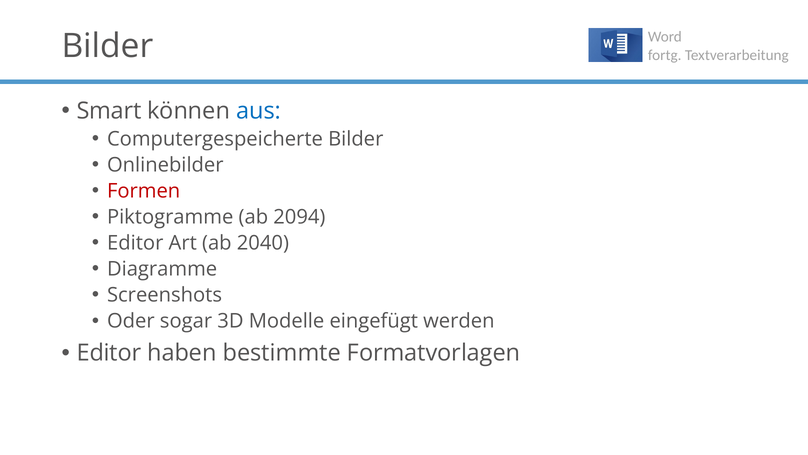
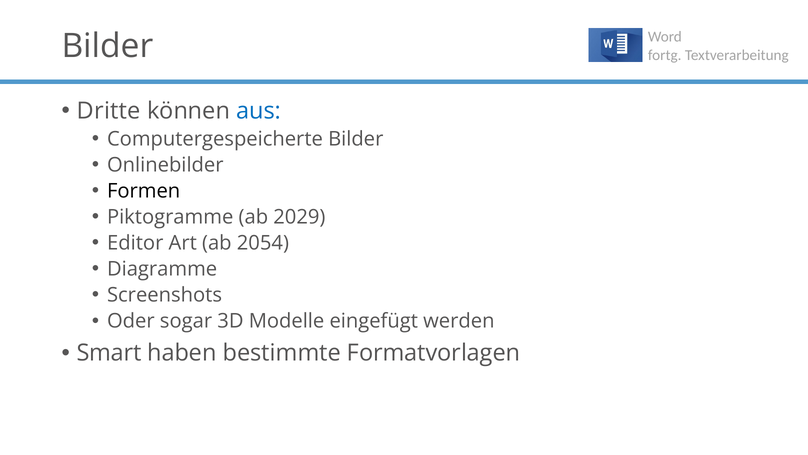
Smart: Smart -> Dritte
Formen colour: red -> black
2094: 2094 -> 2029
2040: 2040 -> 2054
Editor at (109, 353): Editor -> Smart
